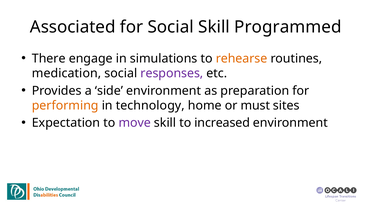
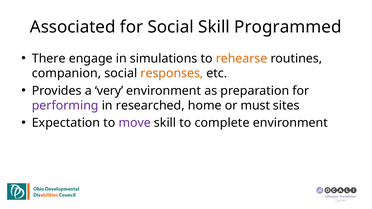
medication: medication -> companion
responses colour: purple -> orange
side: side -> very
performing colour: orange -> purple
technology: technology -> researched
increased: increased -> complete
